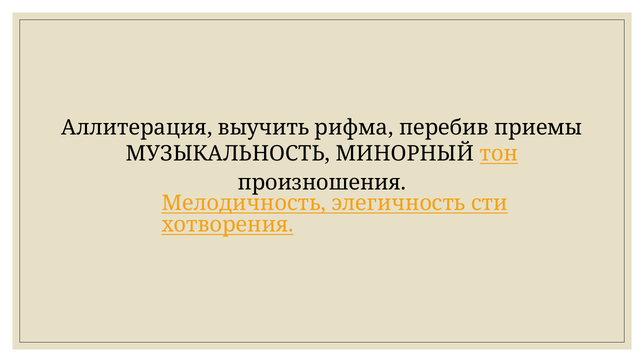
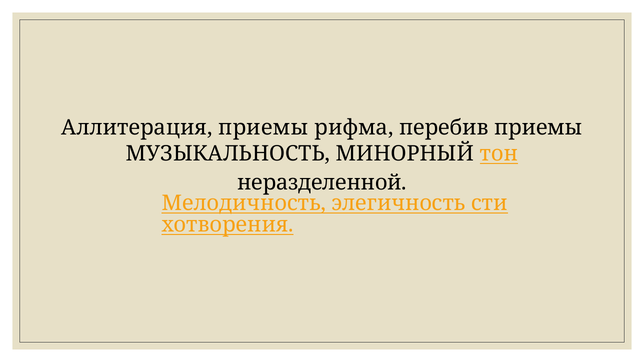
Аллитерация выучить: выучить -> приемы
произношения: произношения -> неразделенной
